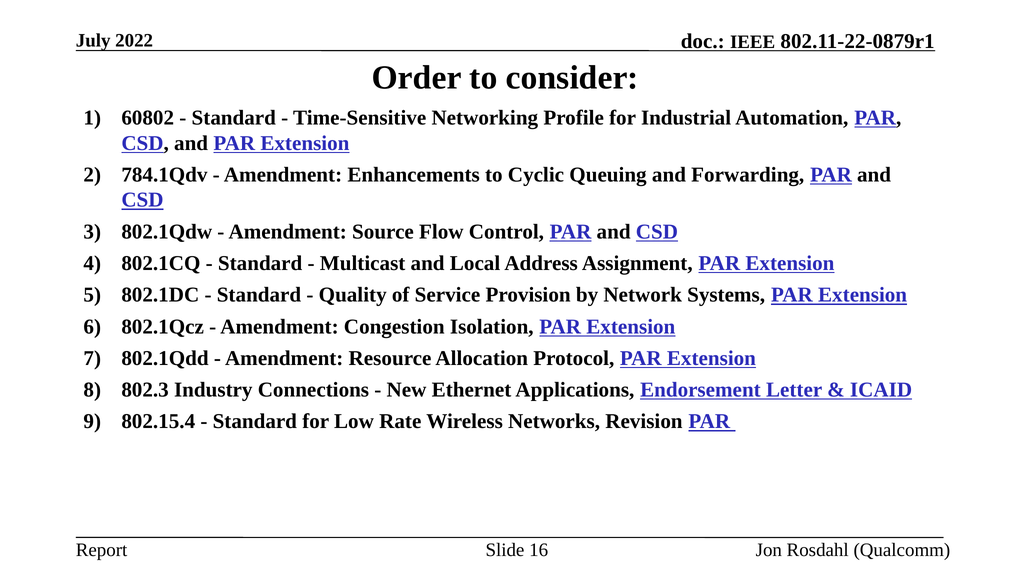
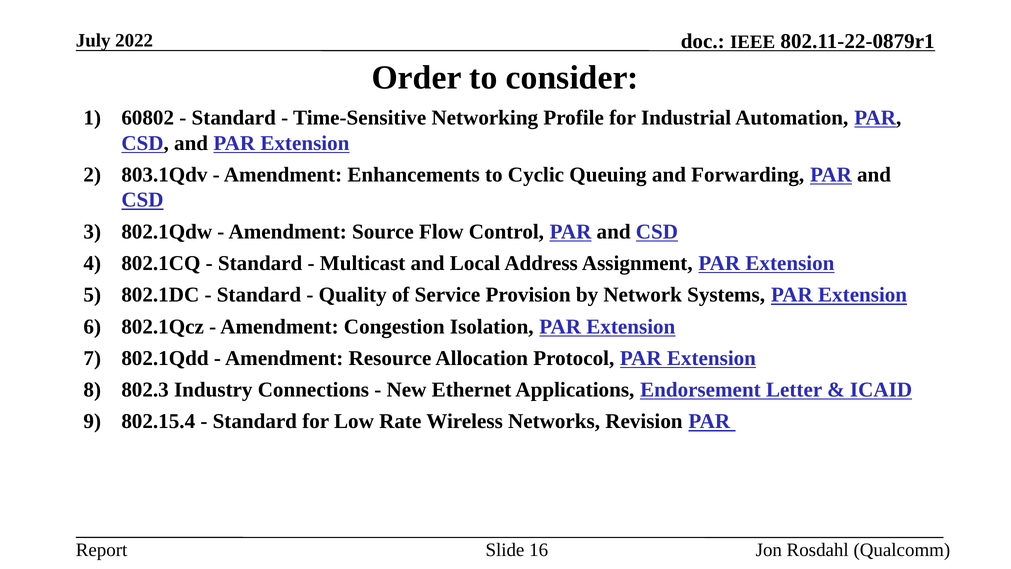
784.1Qdv: 784.1Qdv -> 803.1Qdv
